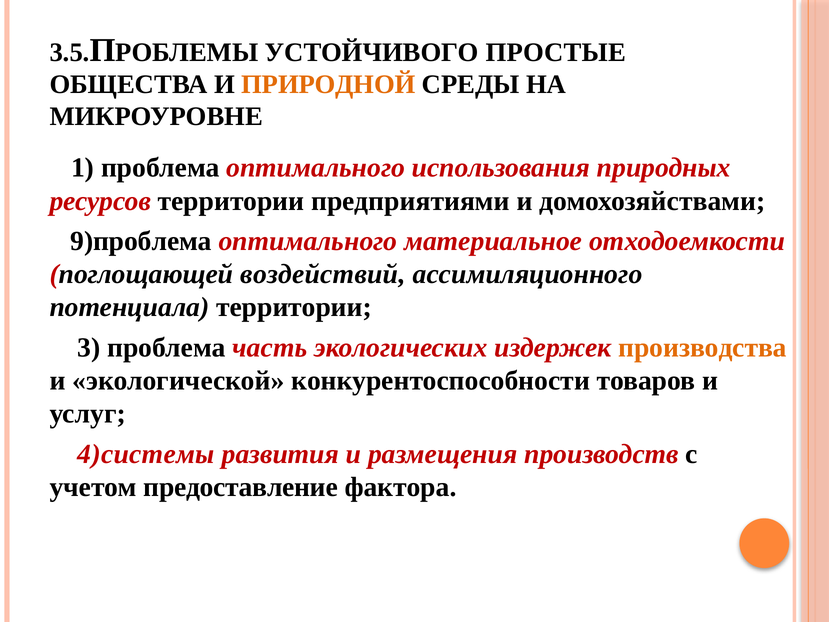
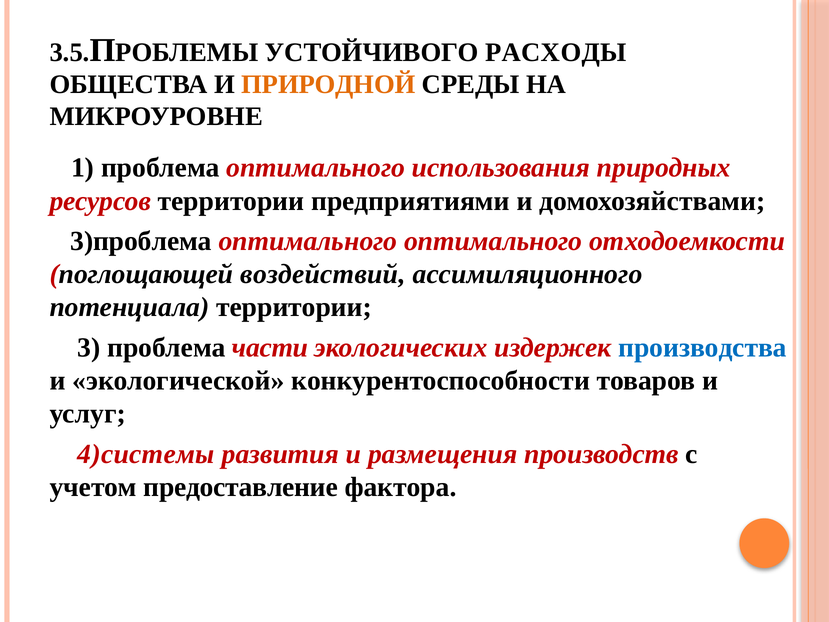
ПРОСТЫЕ: ПРОСТЫЕ -> РАСХОДЫ
9)проблема: 9)проблема -> 3)проблема
оптимального материальное: материальное -> оптимального
часть: часть -> части
производства colour: orange -> blue
